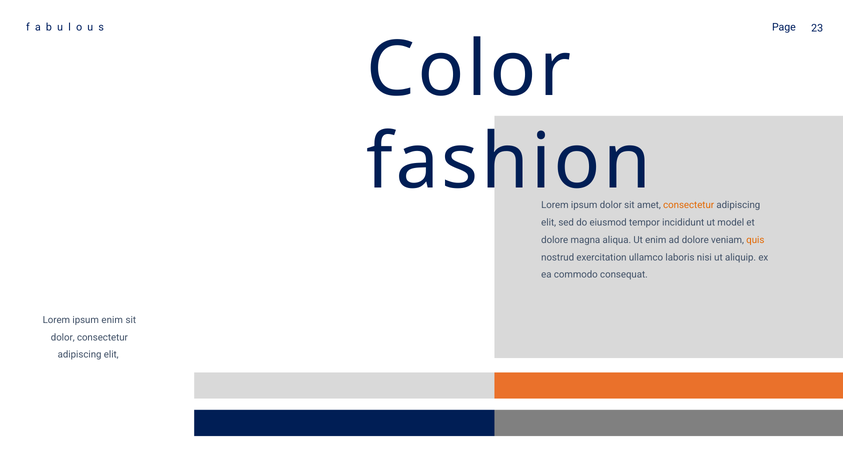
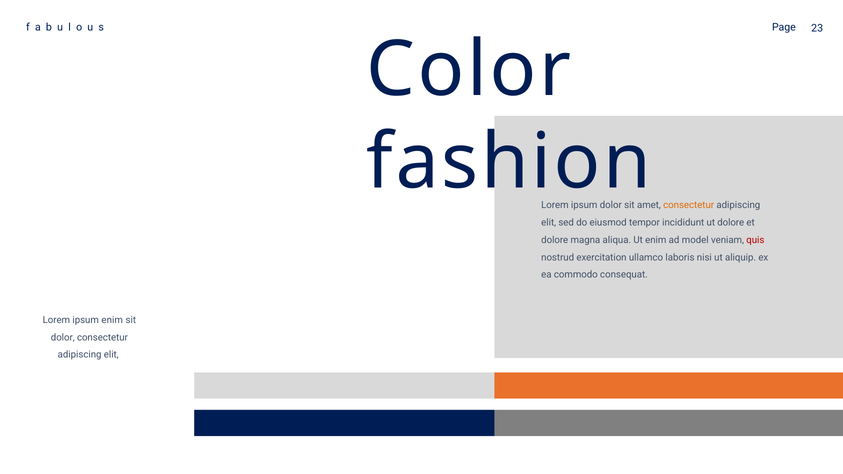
ut model: model -> dolore
ad dolore: dolore -> model
quis colour: orange -> red
